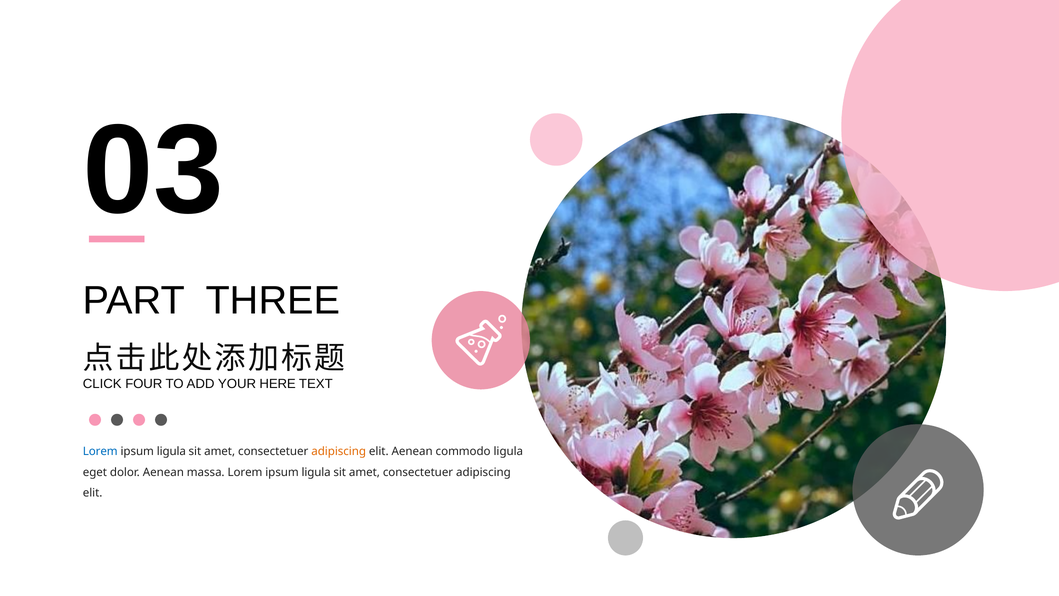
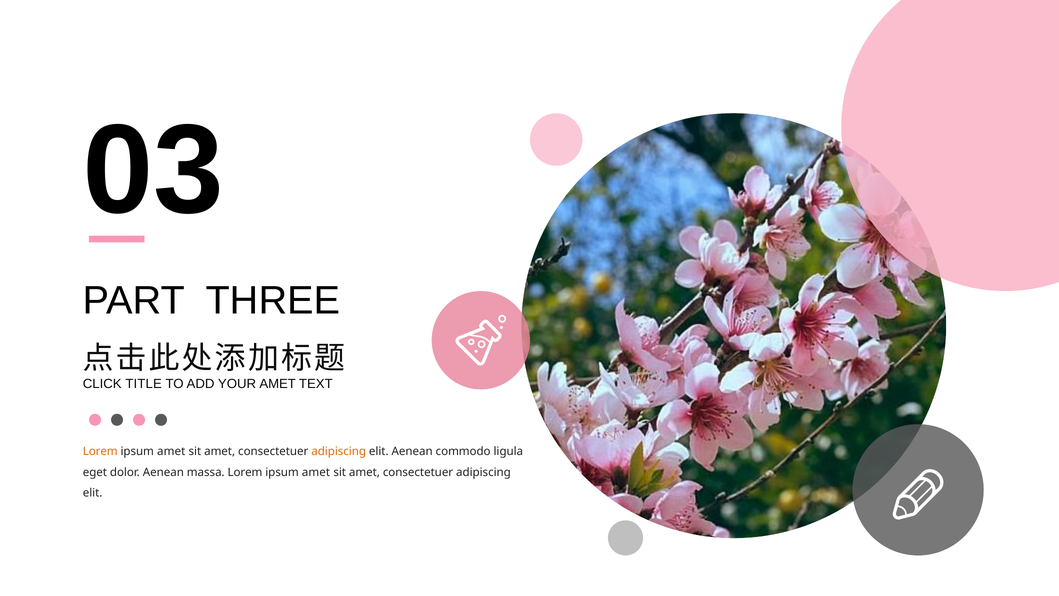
FOUR: FOUR -> TITLE
YOUR HERE: HERE -> AMET
Lorem at (100, 451) colour: blue -> orange
ligula at (171, 451): ligula -> amet
massa Lorem ipsum ligula: ligula -> amet
